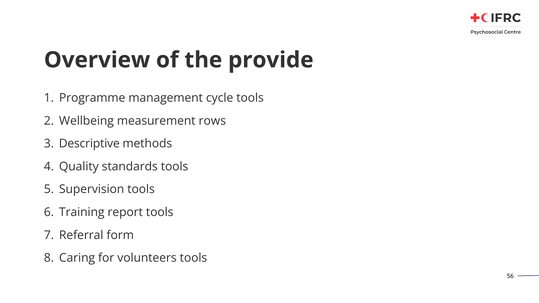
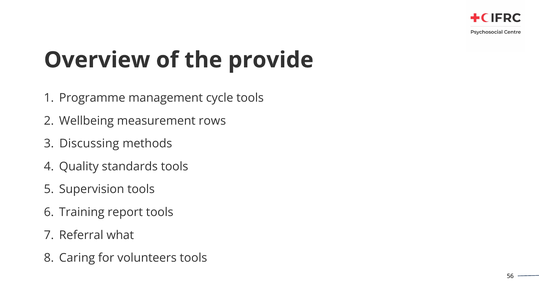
Descriptive: Descriptive -> Discussing
form: form -> what
